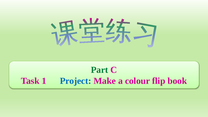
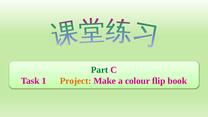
Project colour: blue -> orange
